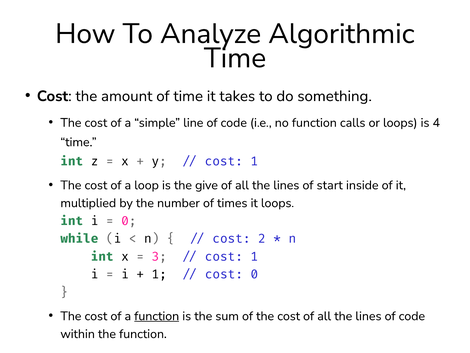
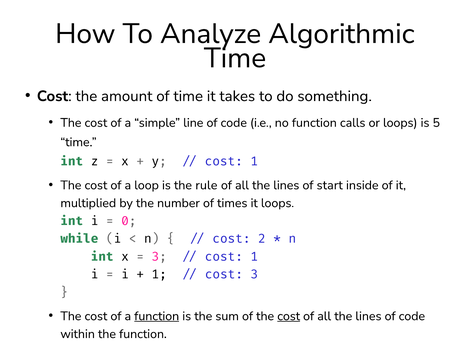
4: 4 -> 5
give: give -> rule
cost 0: 0 -> 3
cost at (289, 316) underline: none -> present
